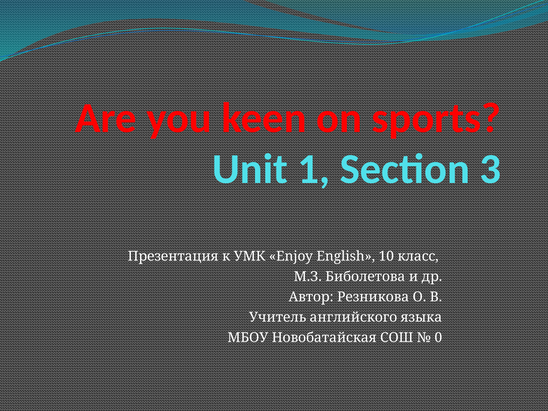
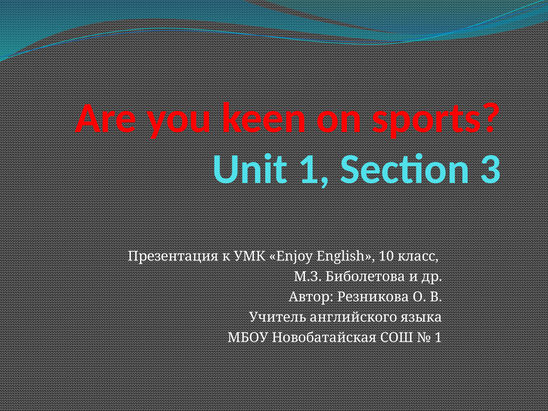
0 at (438, 338): 0 -> 1
